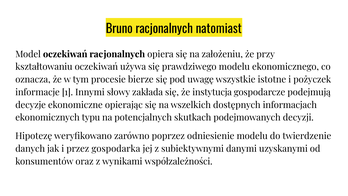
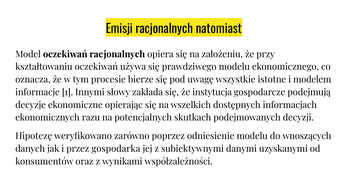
Bruno: Bruno -> Emisji
pożyczek: pożyczek -> modelem
typu: typu -> razu
twierdzenie: twierdzenie -> wnoszących
